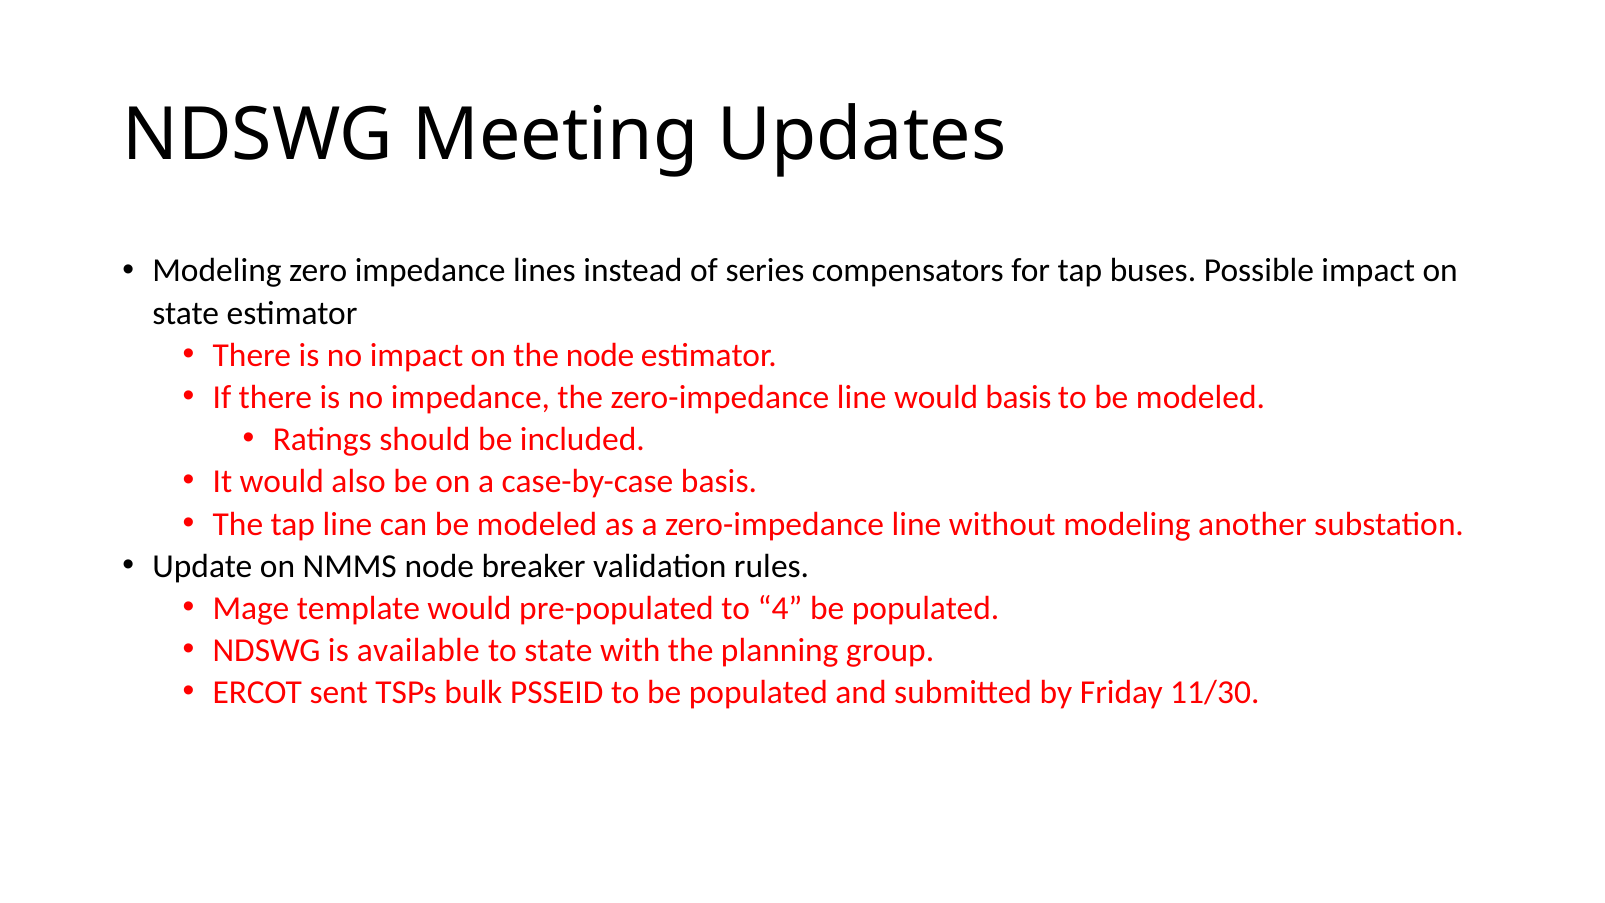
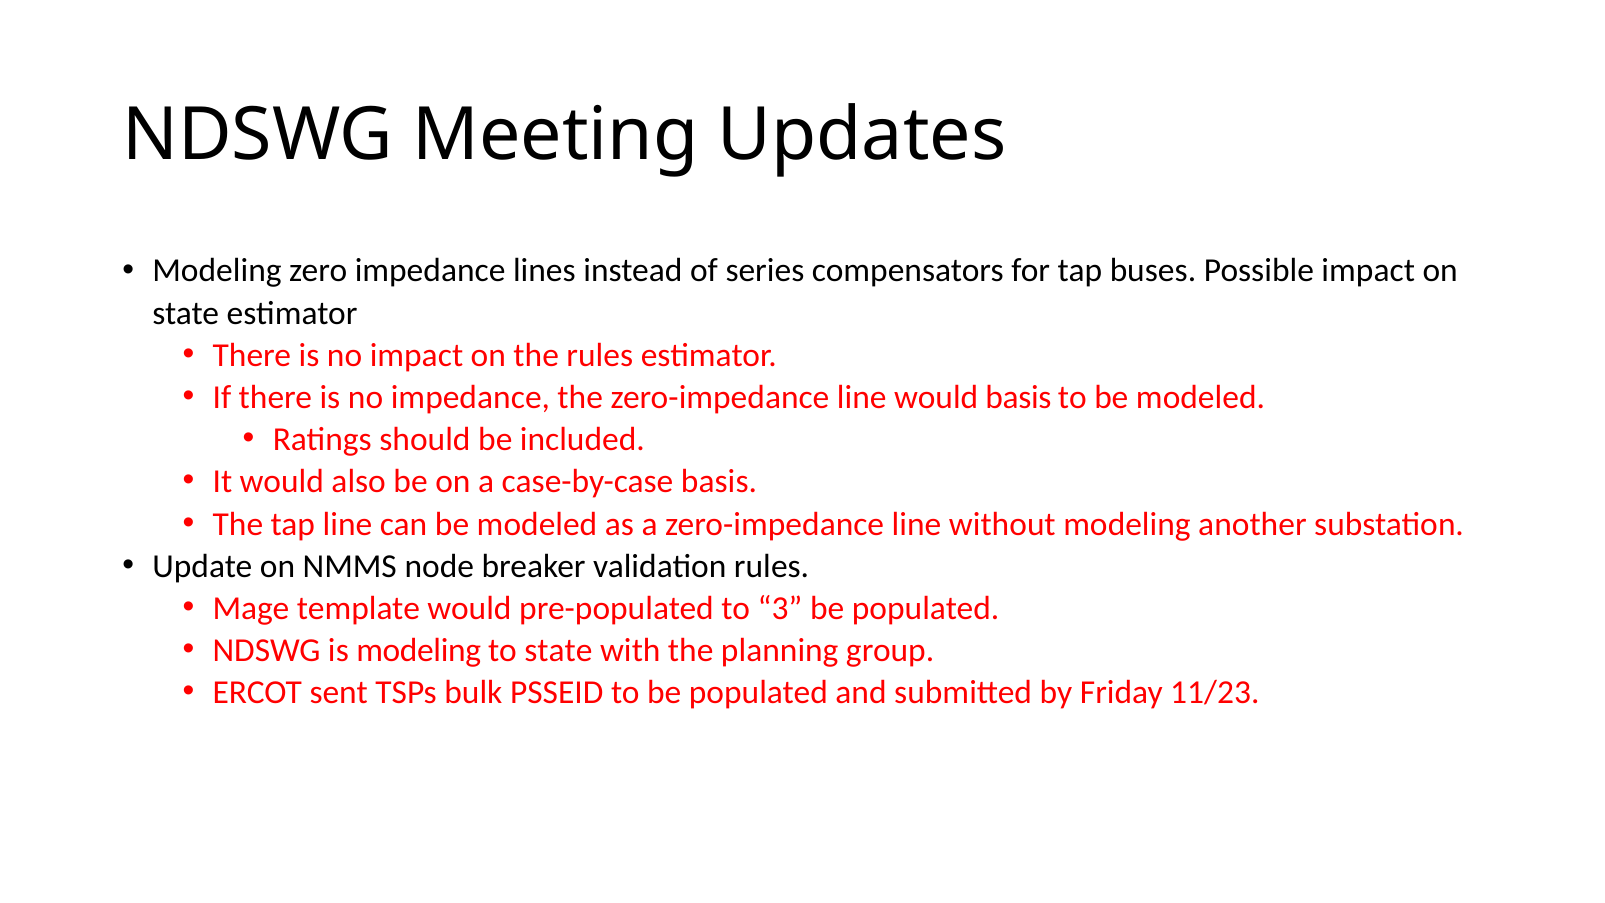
the node: node -> rules
4: 4 -> 3
is available: available -> modeling
11/30: 11/30 -> 11/23
